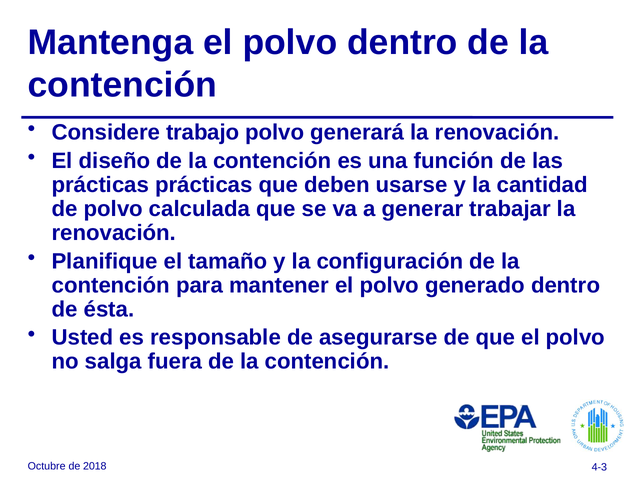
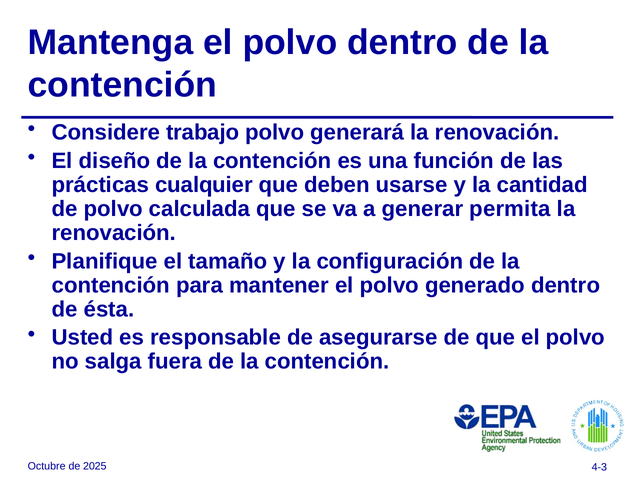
prácticas prácticas: prácticas -> cualquier
trabajar: trabajar -> permita
2018: 2018 -> 2025
